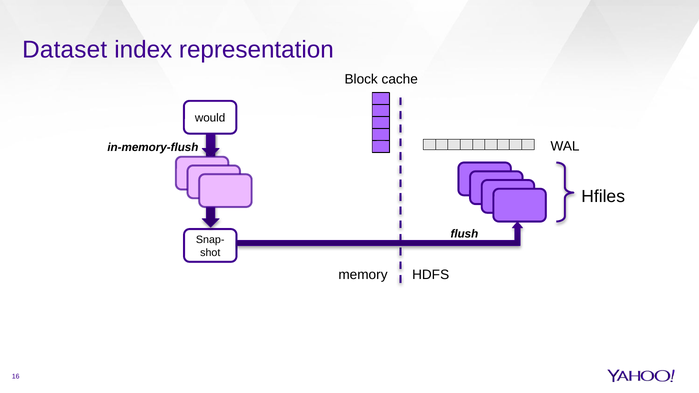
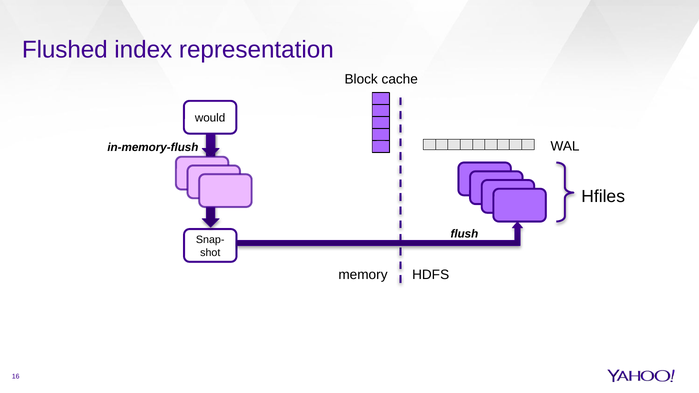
Dataset: Dataset -> Flushed
